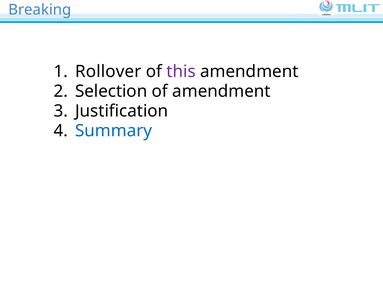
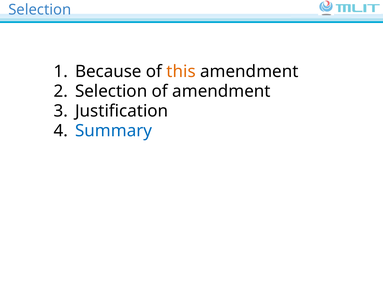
Breaking at (40, 10): Breaking -> Selection
Rollover: Rollover -> Because
this colour: purple -> orange
